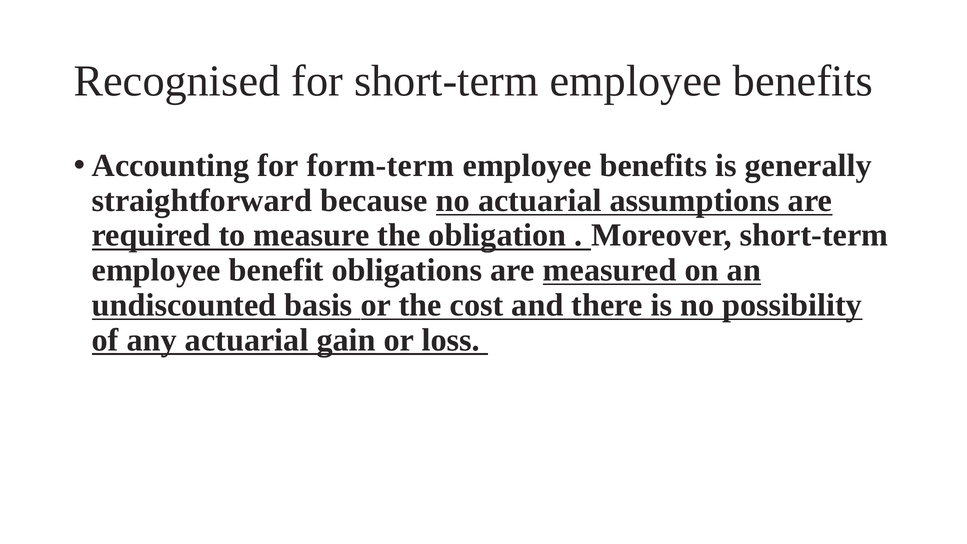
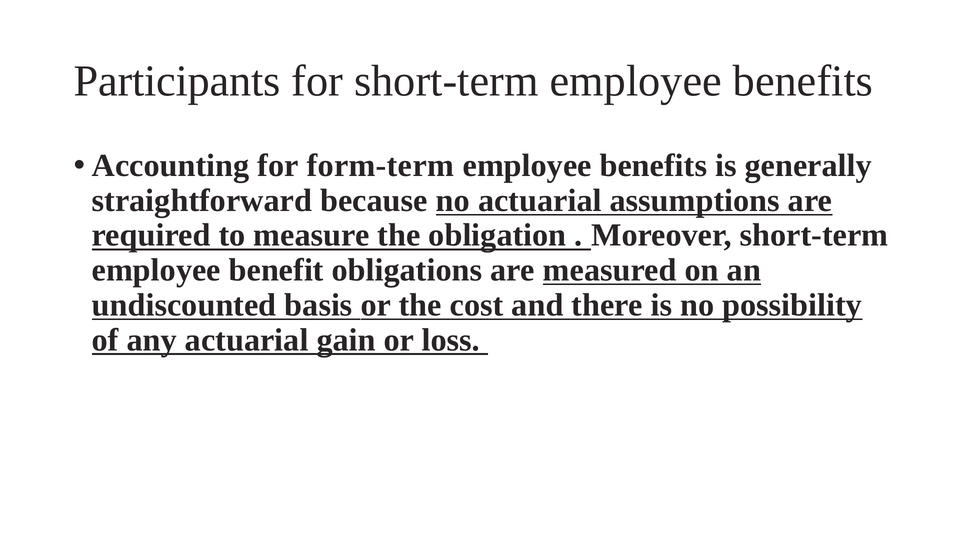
Recognised: Recognised -> Participants
